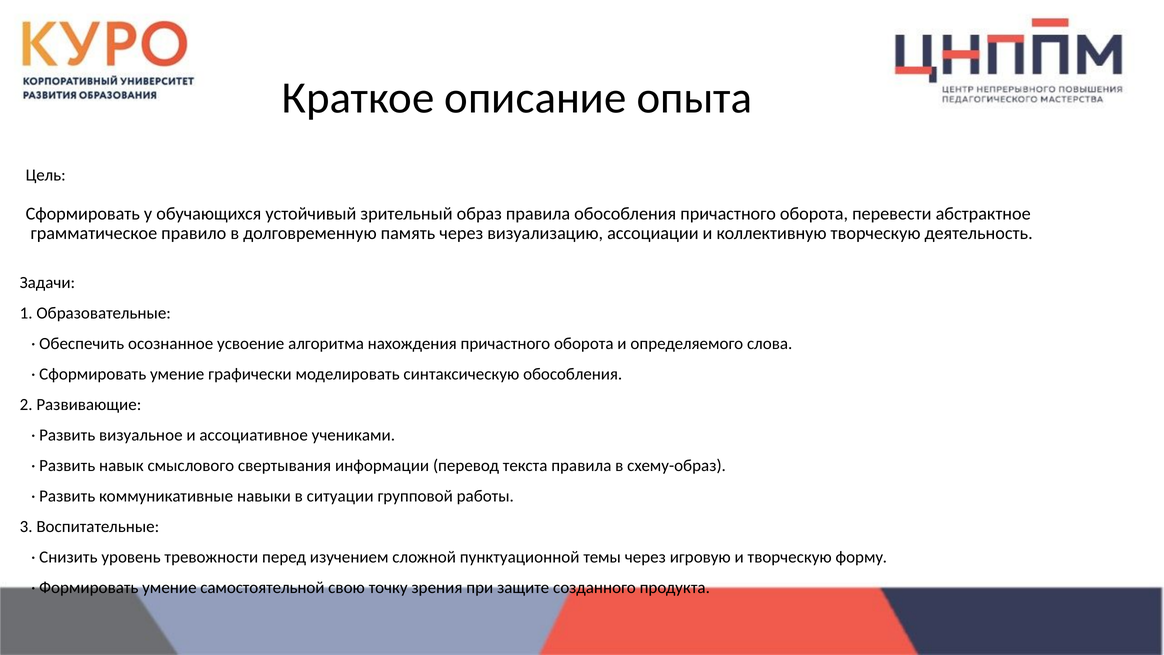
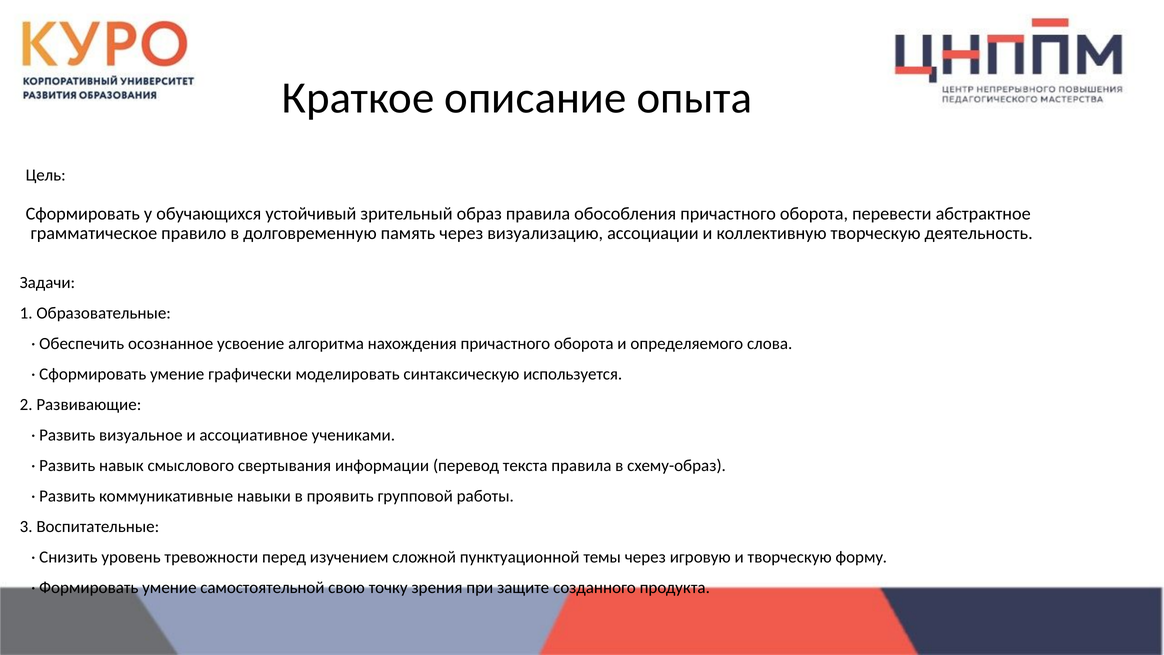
синтаксическую обособления: обособления -> используется
ситуации: ситуации -> проявить
